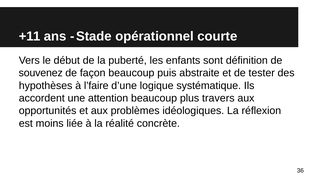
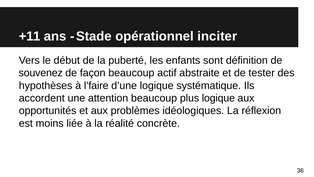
courte: courte -> inciter
puis: puis -> actif
plus travers: travers -> logique
